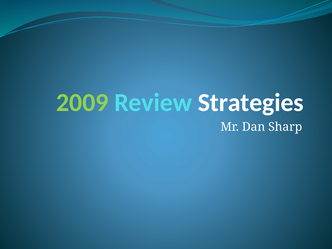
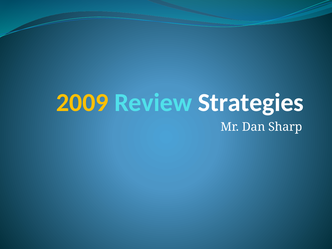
2009 colour: light green -> yellow
